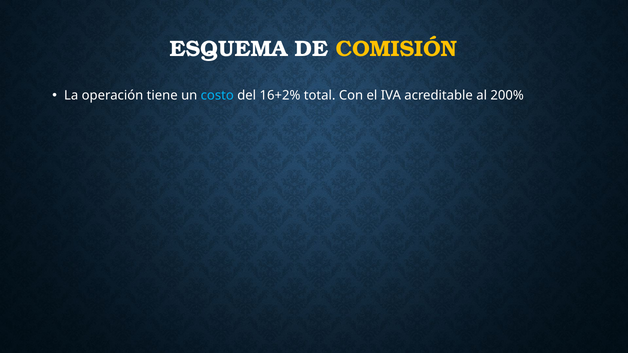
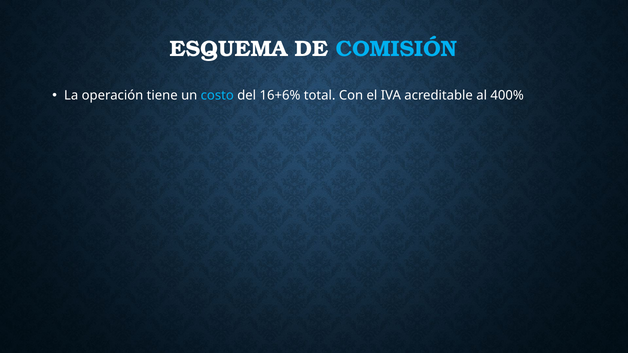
COMISIÓN colour: yellow -> light blue
16+2%: 16+2% -> 16+6%
200%: 200% -> 400%
